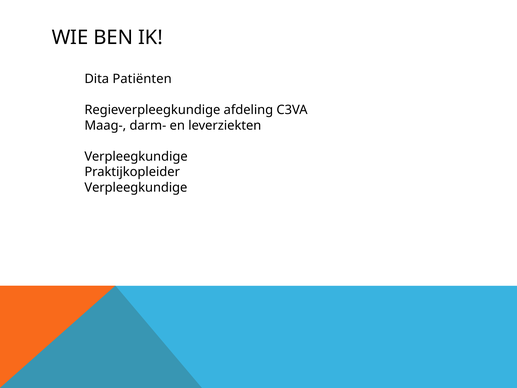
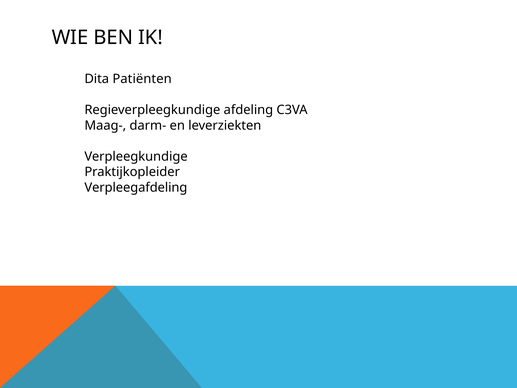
Verpleegkundige at (136, 187): Verpleegkundige -> Verpleegafdeling
